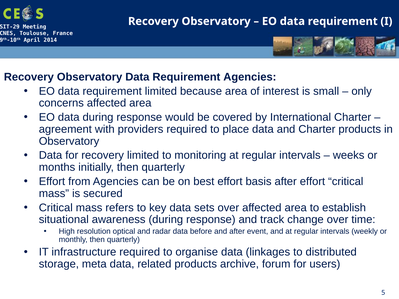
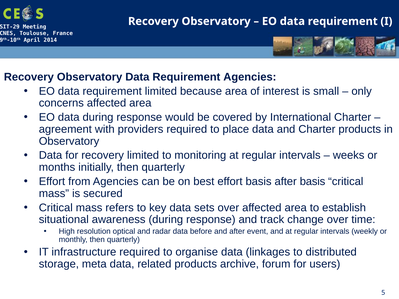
after effort: effort -> basis
